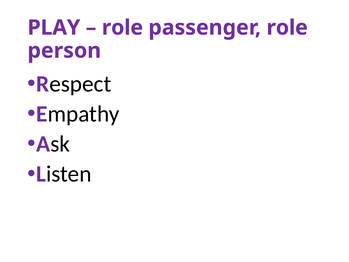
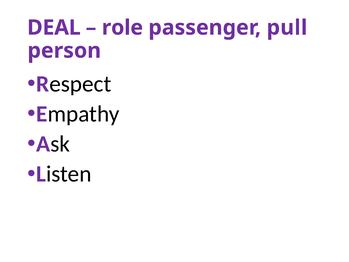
PLAY: PLAY -> DEAL
passenger role: role -> pull
